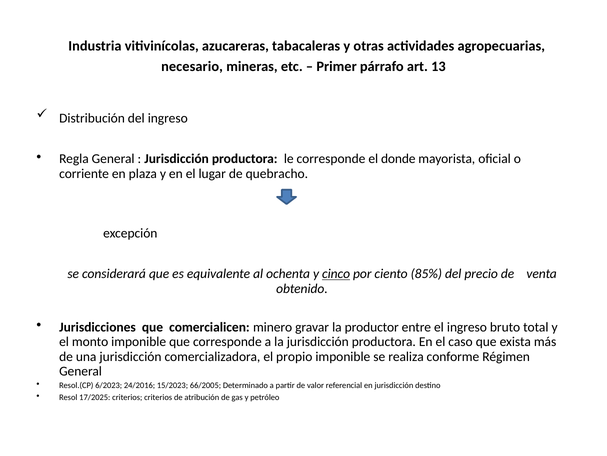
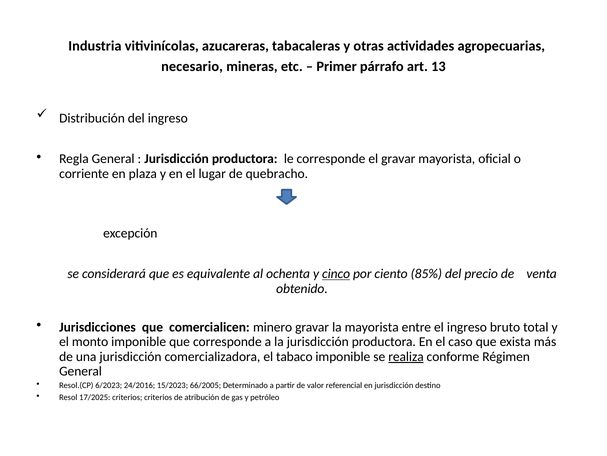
el donde: donde -> gravar
la productor: productor -> mayorista
propio: propio -> tabaco
realiza underline: none -> present
